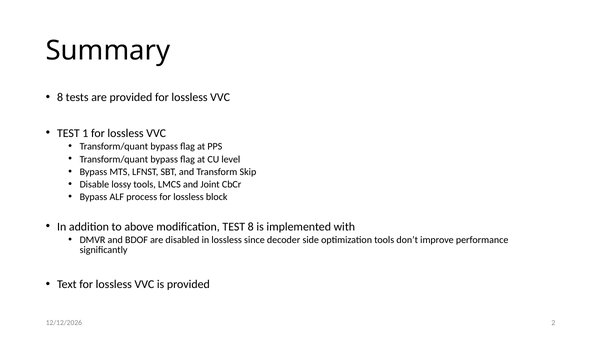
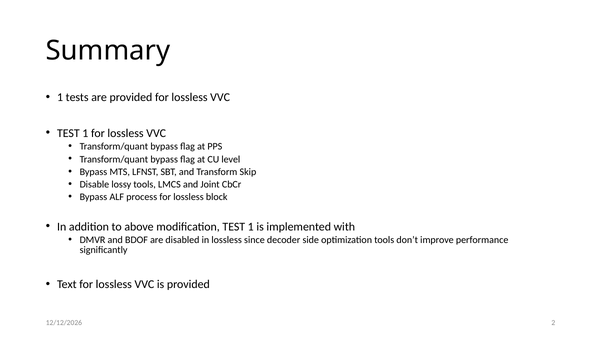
8 at (60, 98): 8 -> 1
modification TEST 8: 8 -> 1
